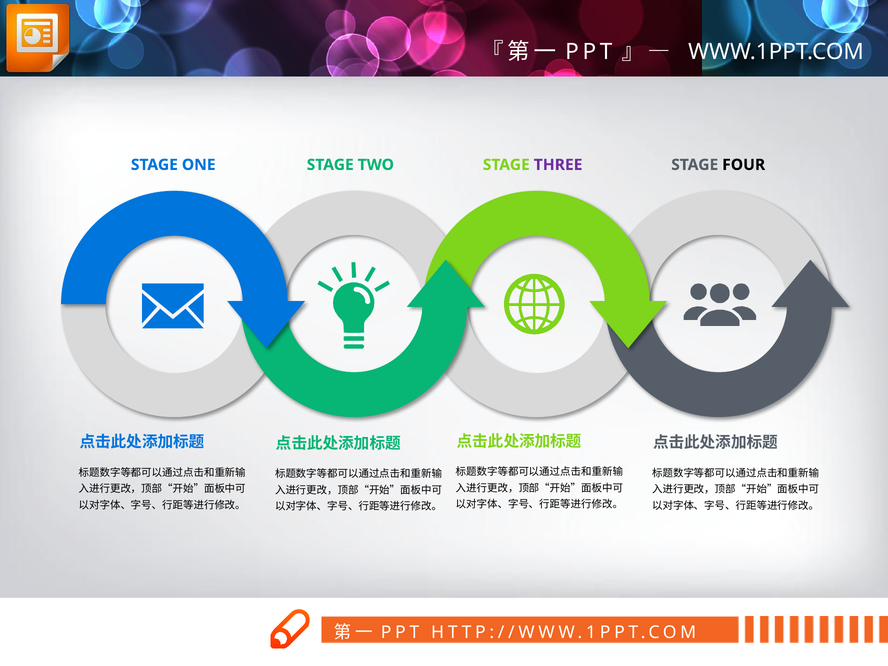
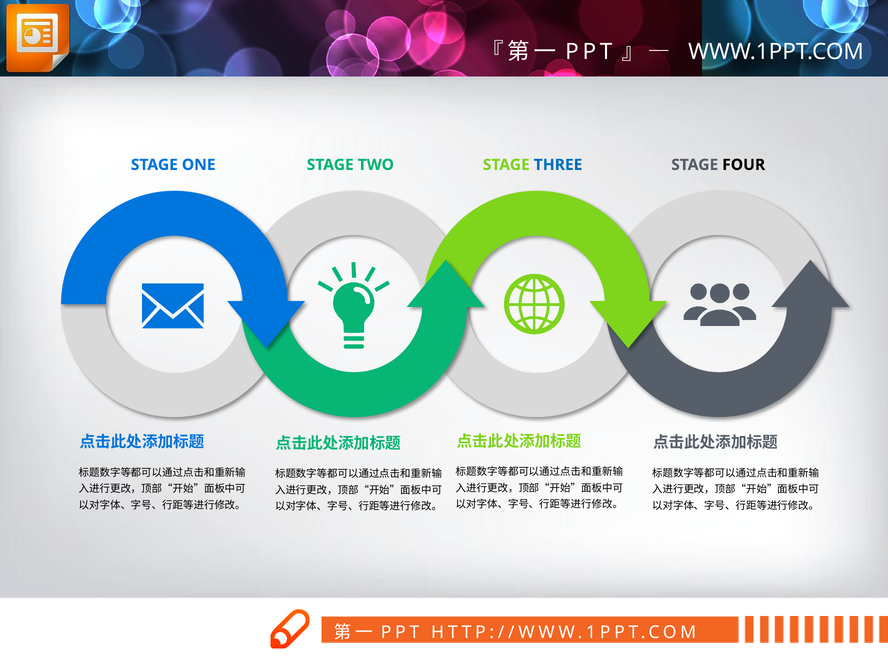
THREE colour: purple -> blue
